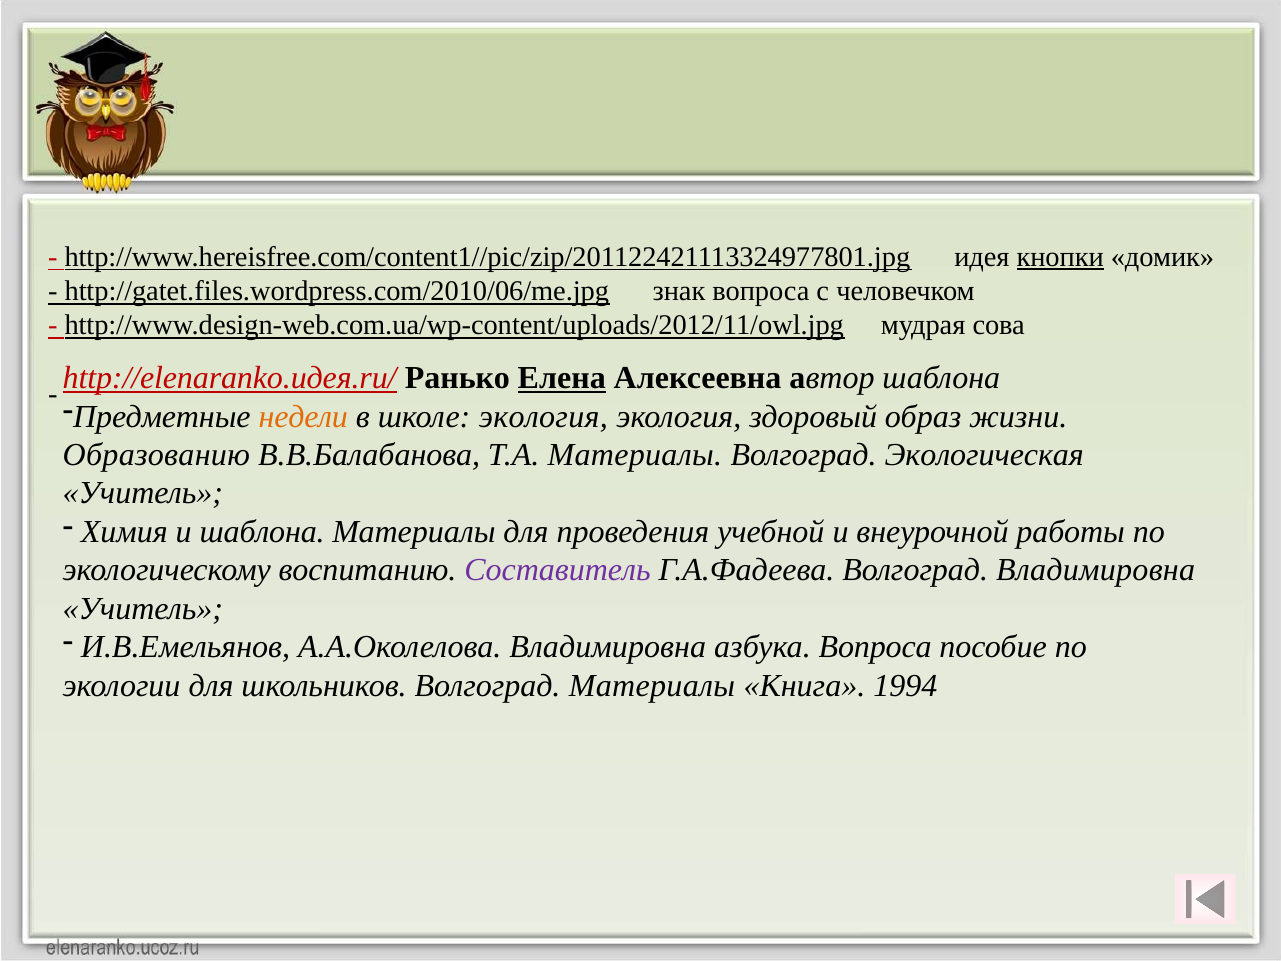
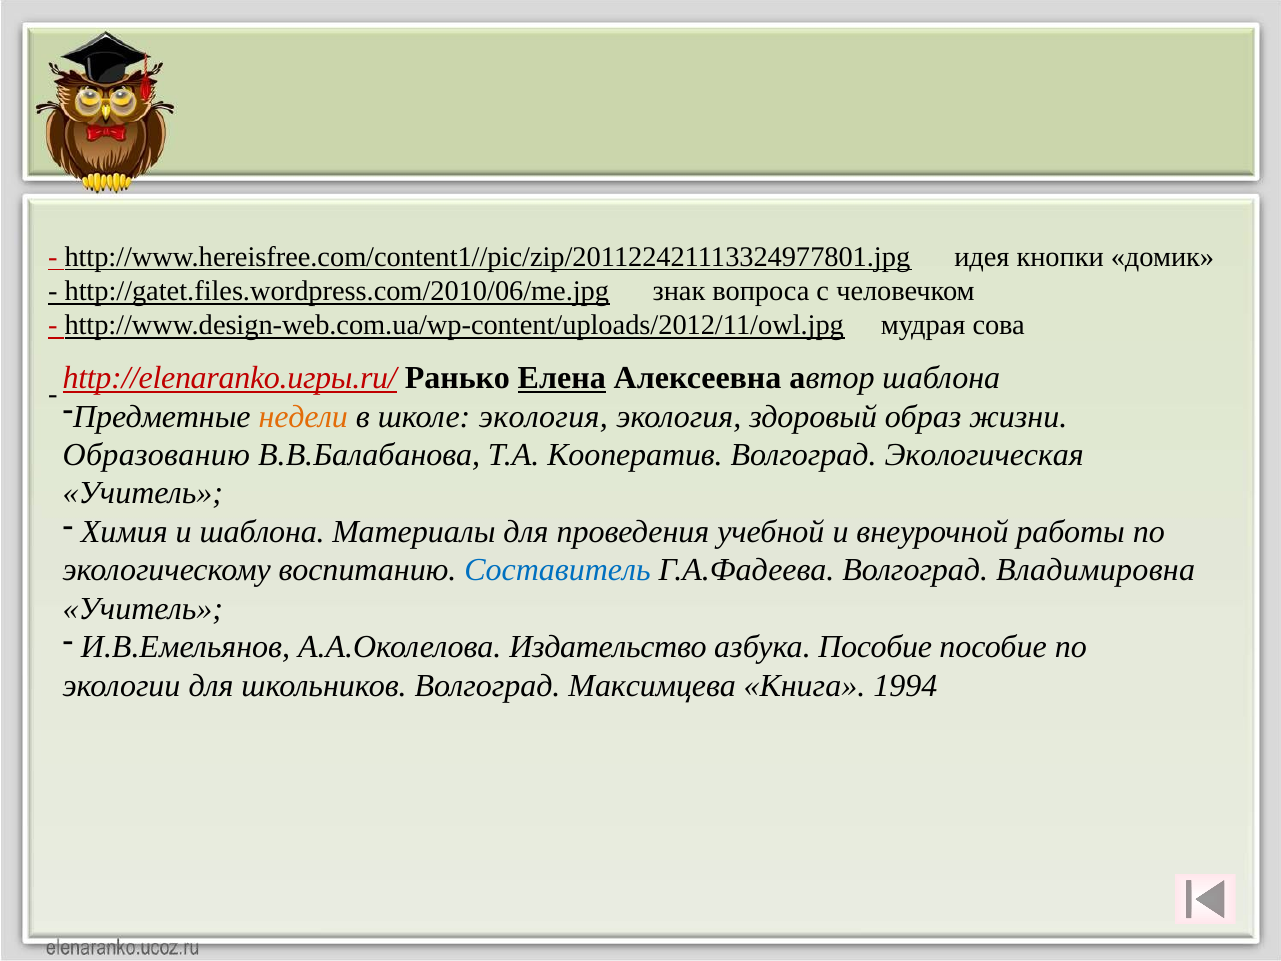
кнопки underline: present -> none
http://elenaranko.идея.ru/: http://elenaranko.идея.ru/ -> http://elenaranko.игры.ru/
Т.А Материалы: Материалы -> Кооператив
Составитель colour: purple -> blue
А.А.Околелова Владимировна: Владимировна -> Издательство
азбука Вопроса: Вопроса -> Пособие
Волгоград Материалы: Материалы -> Максимцева
